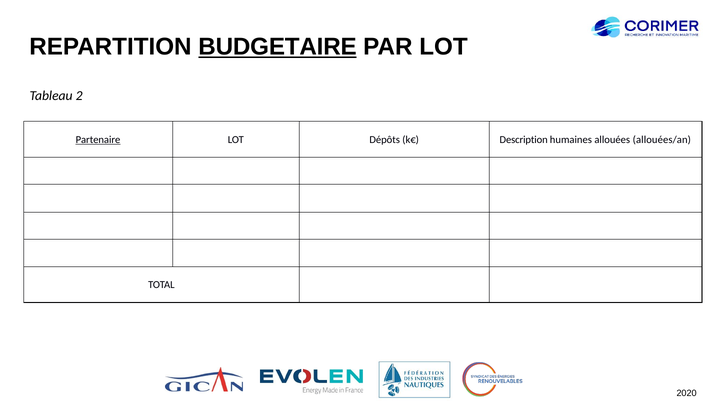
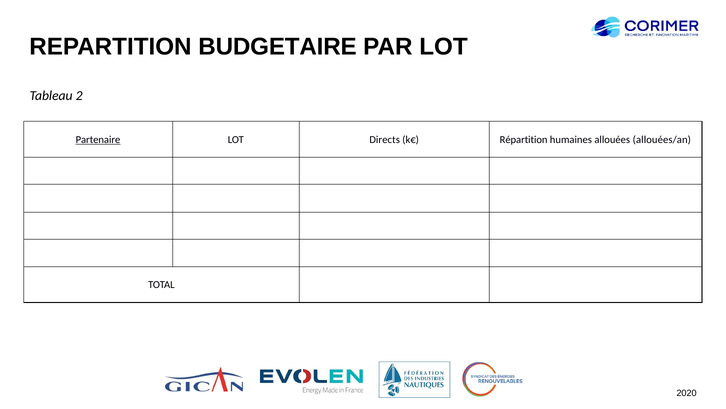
BUDGETAIRE underline: present -> none
Dépôts: Dépôts -> Directs
Description: Description -> Répartition
